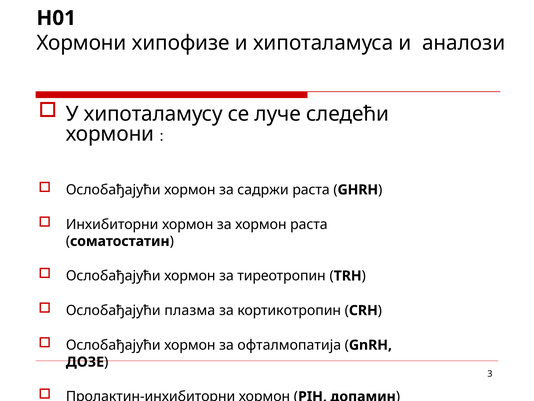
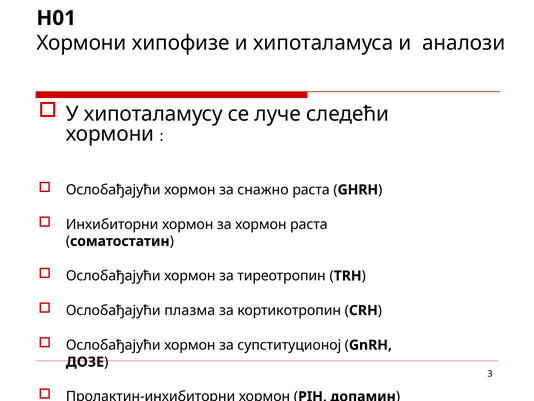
садржи: садржи -> снажно
офталмопатија: офталмопатија -> супституционој
